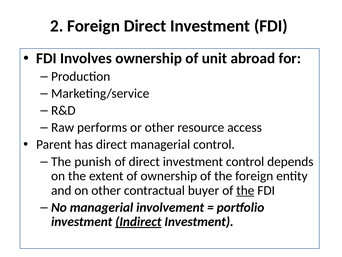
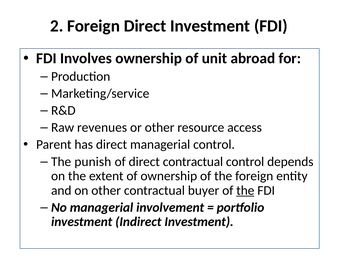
performs: performs -> revenues
of direct investment: investment -> contractual
Indirect underline: present -> none
